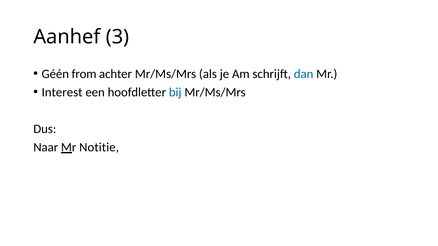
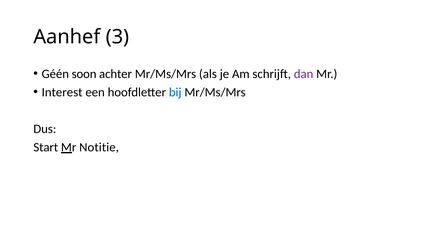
from: from -> soon
dan colour: blue -> purple
Naar: Naar -> Start
